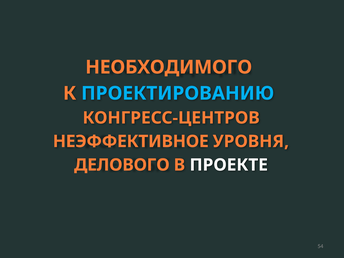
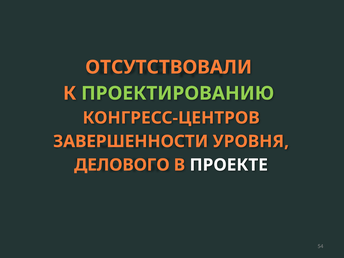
НЕОБХОДИМОГО: НЕОБХОДИМОГО -> ОТСУТСТВОВАЛИ
ПРОЕКТИРОВАНИЮ colour: light blue -> light green
НЕЭФФЕКТИВНОЕ: НЕЭФФЕКТИВНОЕ -> ЗАВЕРШЕННОСТИ
